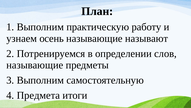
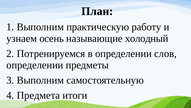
называют: называют -> холодный
называющие at (35, 65): называющие -> определении
